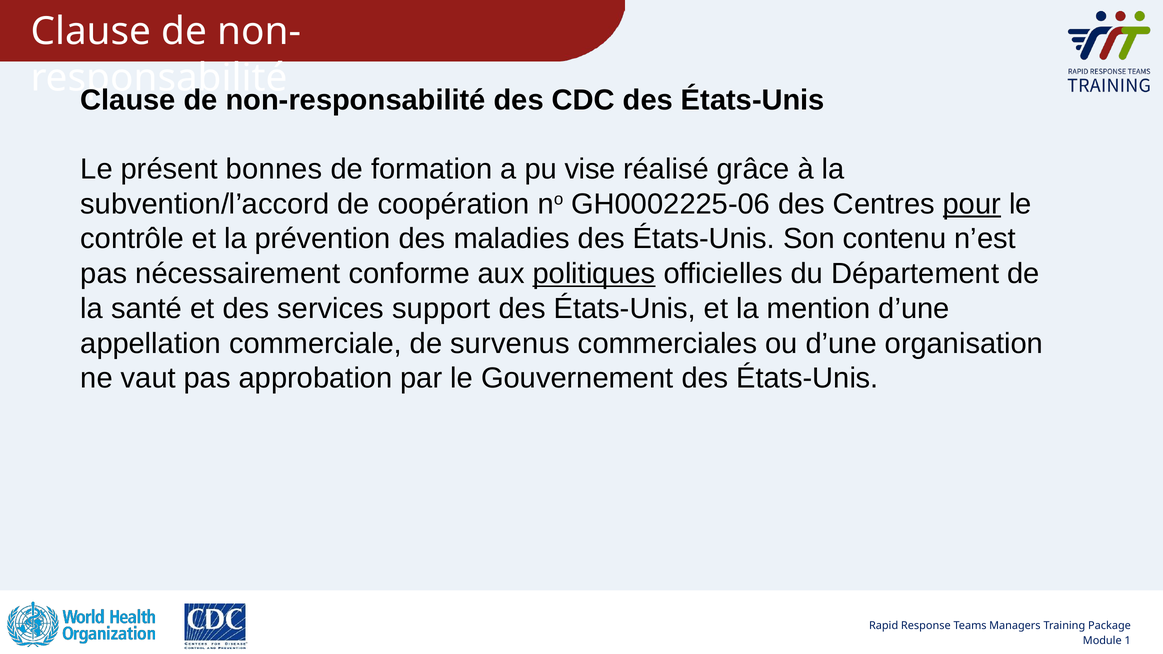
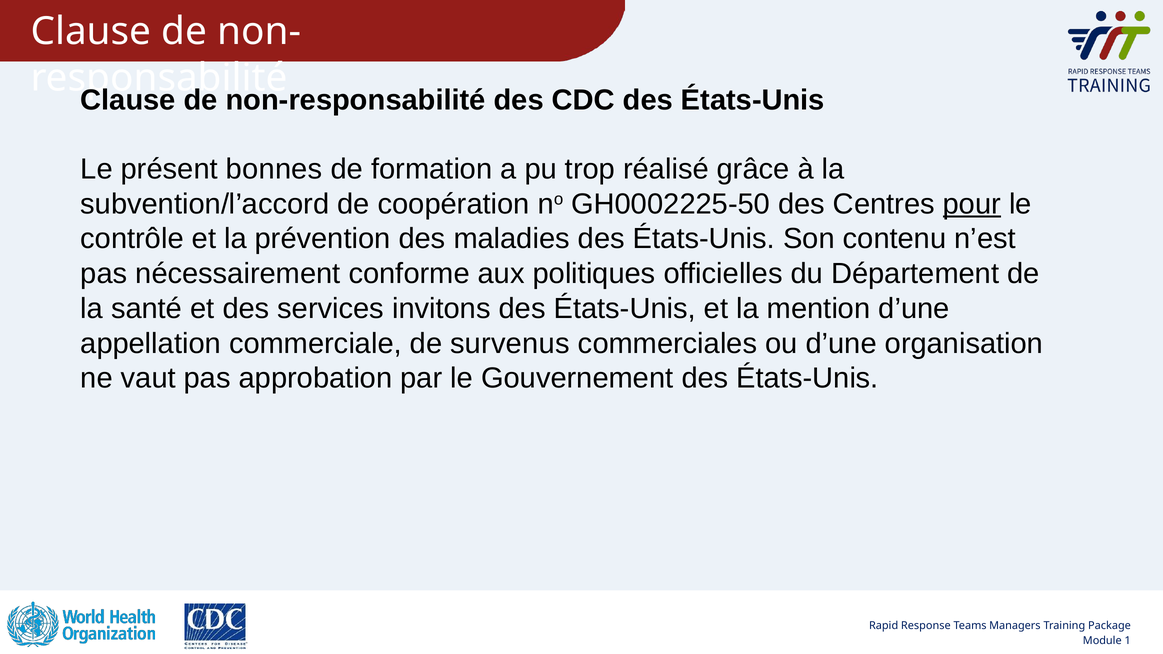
vise: vise -> trop
GH0002225-06: GH0002225-06 -> GH0002225-50
politiques underline: present -> none
support: support -> invitons
